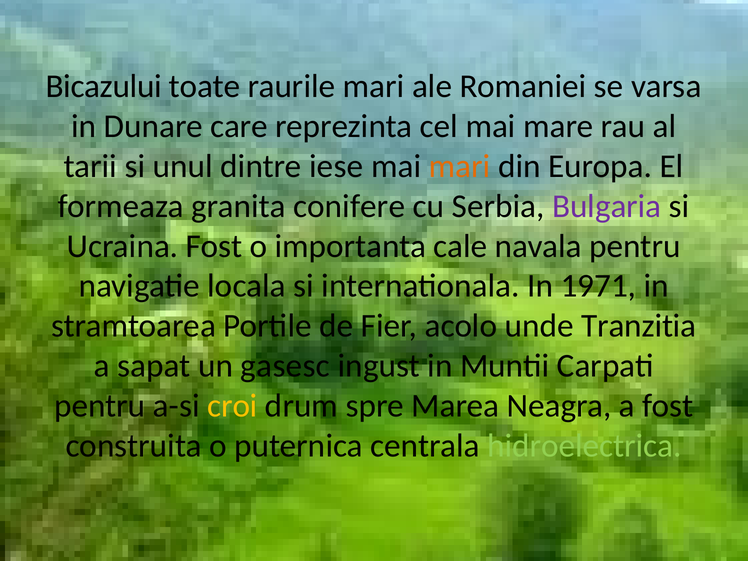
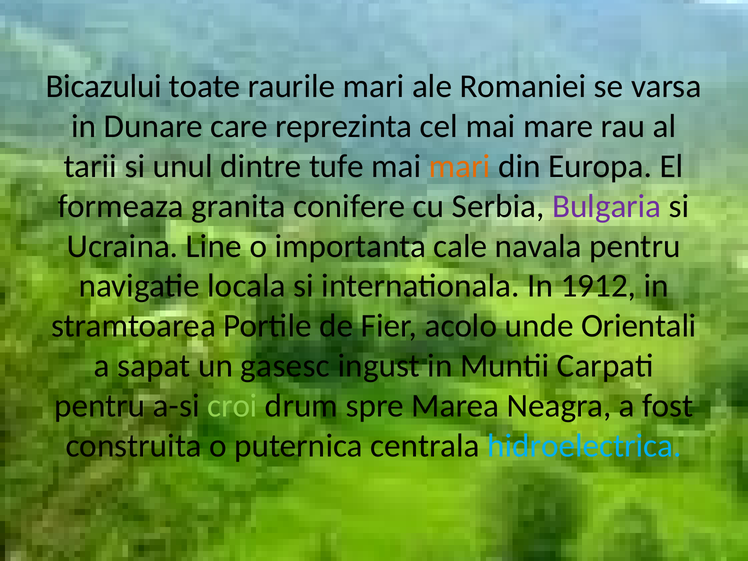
iese: iese -> tufe
Ucraina Fost: Fost -> Line
1971: 1971 -> 1912
Tranzitia: Tranzitia -> Orientali
croi colour: yellow -> light green
hidroelectrica colour: light green -> light blue
